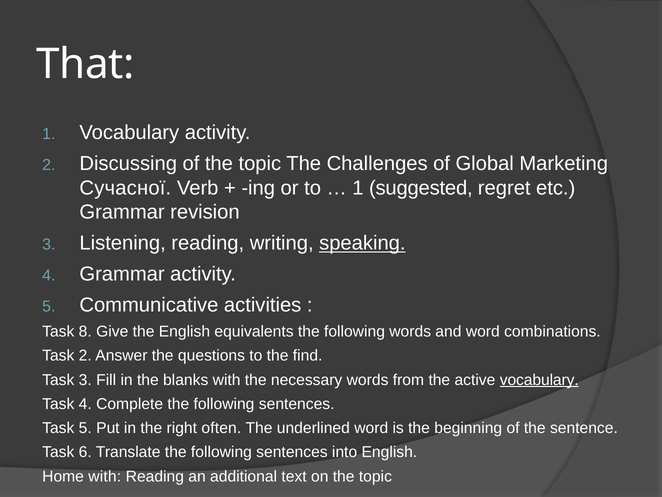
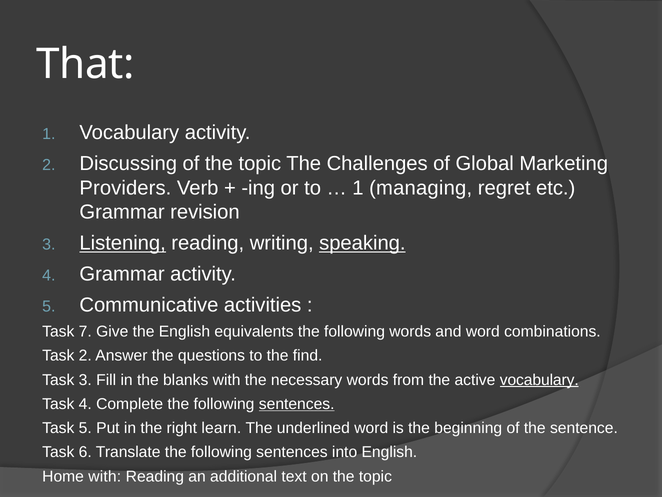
Сучасної: Сучасної -> Providers
suggested: suggested -> managing
Listening underline: none -> present
8: 8 -> 7
sentences at (297, 404) underline: none -> present
often: often -> learn
